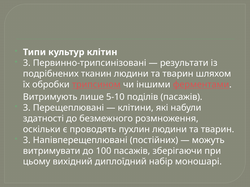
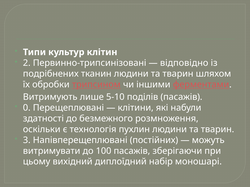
3 at (27, 63): 3 -> 2
результати: результати -> відповідно
3 at (27, 108): 3 -> 0
проводять: проводять -> технологія
